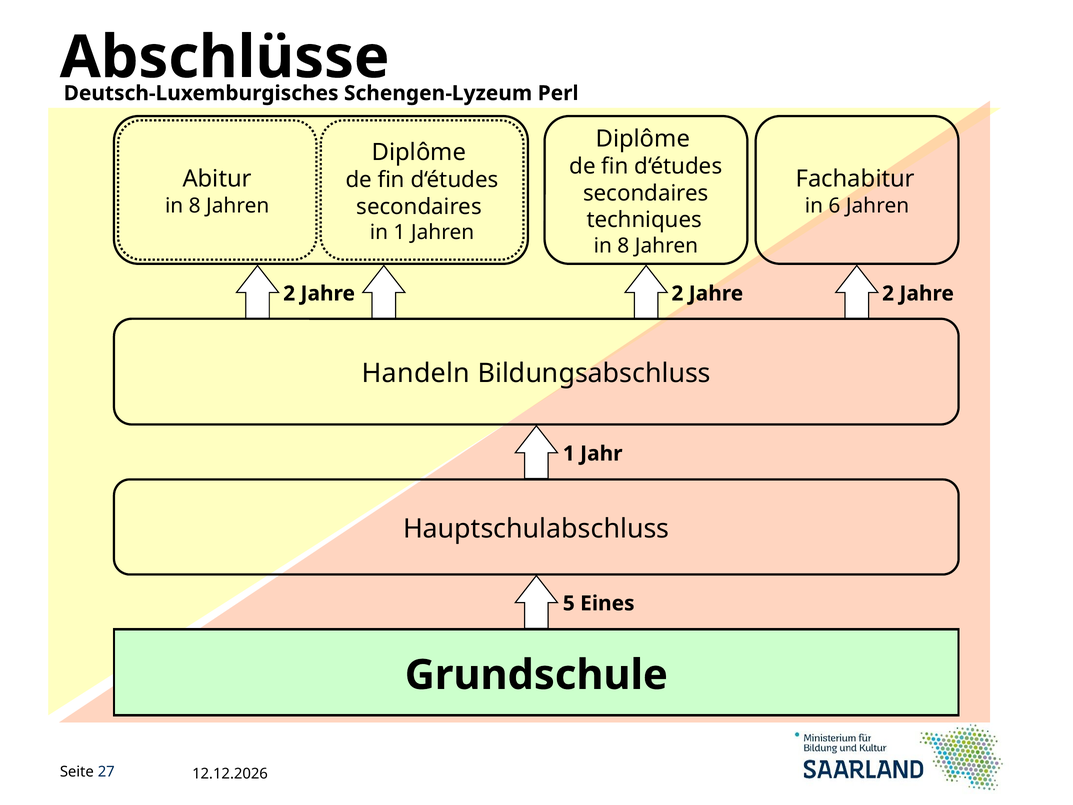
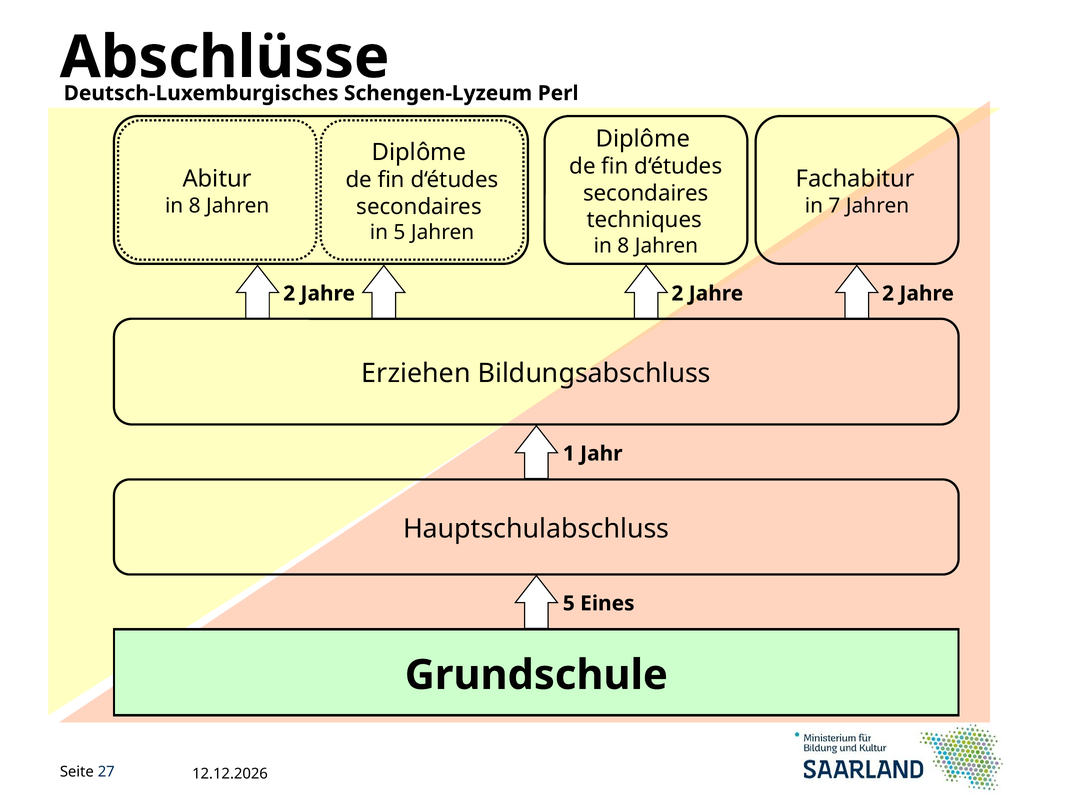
6: 6 -> 7
in 1: 1 -> 5
Handeln: Handeln -> Erziehen
